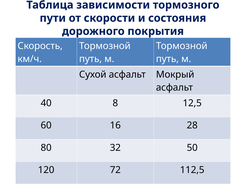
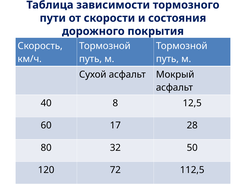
16: 16 -> 17
